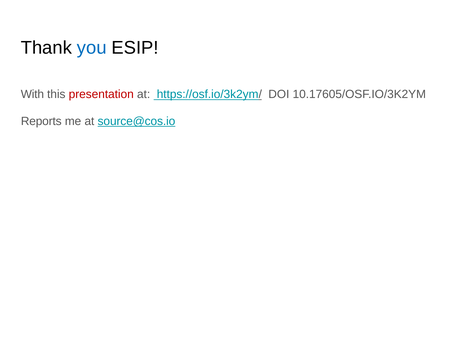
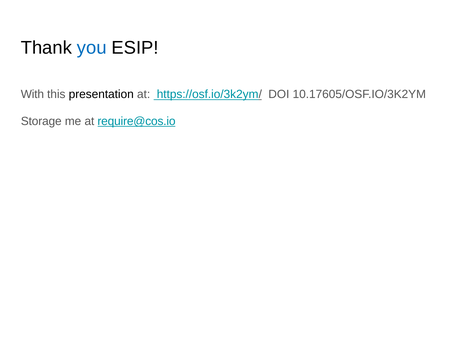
presentation colour: red -> black
Reports: Reports -> Storage
source@cos.io: source@cos.io -> require@cos.io
